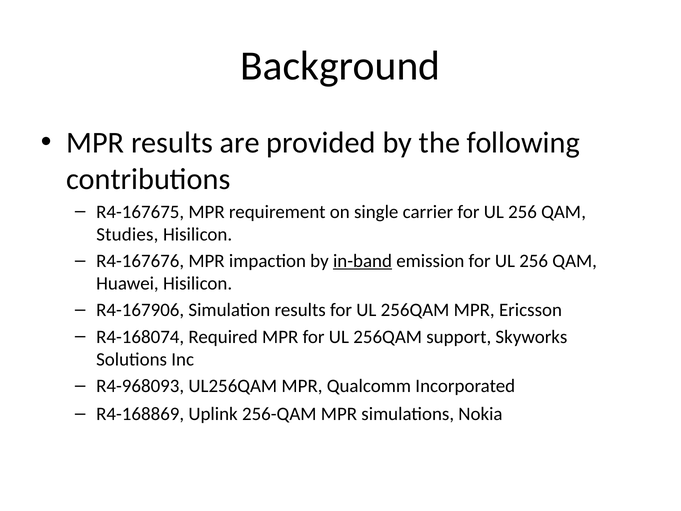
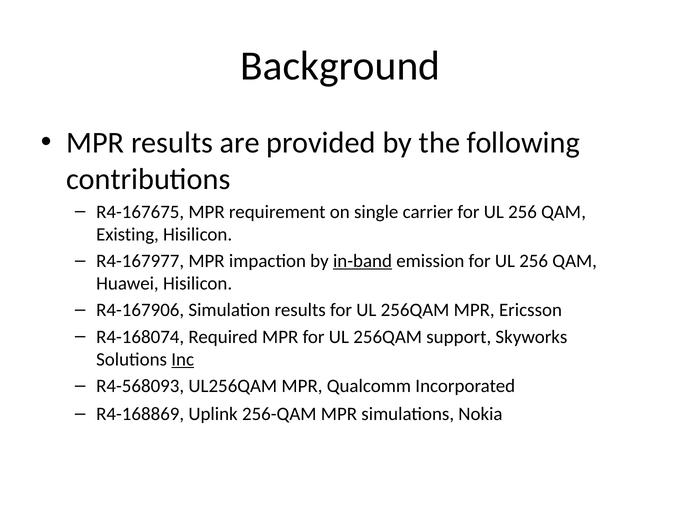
Studies: Studies -> Existing
R4-167676: R4-167676 -> R4-167977
Inc underline: none -> present
R4-968093: R4-968093 -> R4-568093
